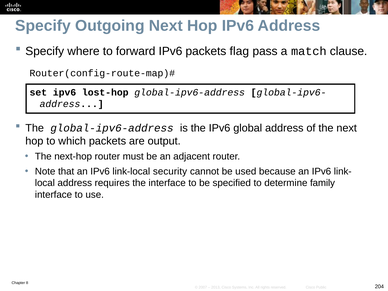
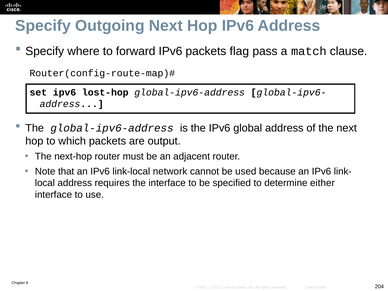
security: security -> network
family: family -> either
